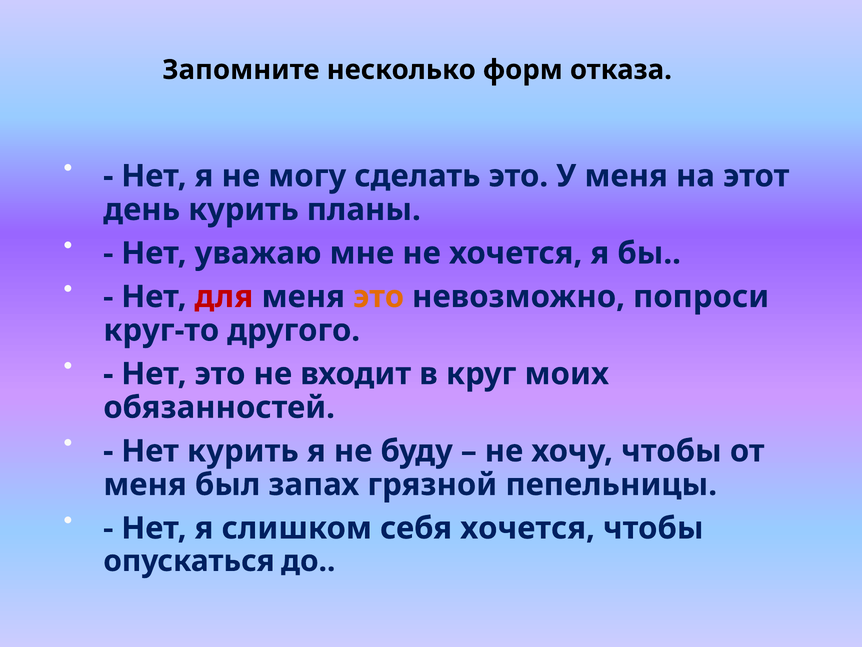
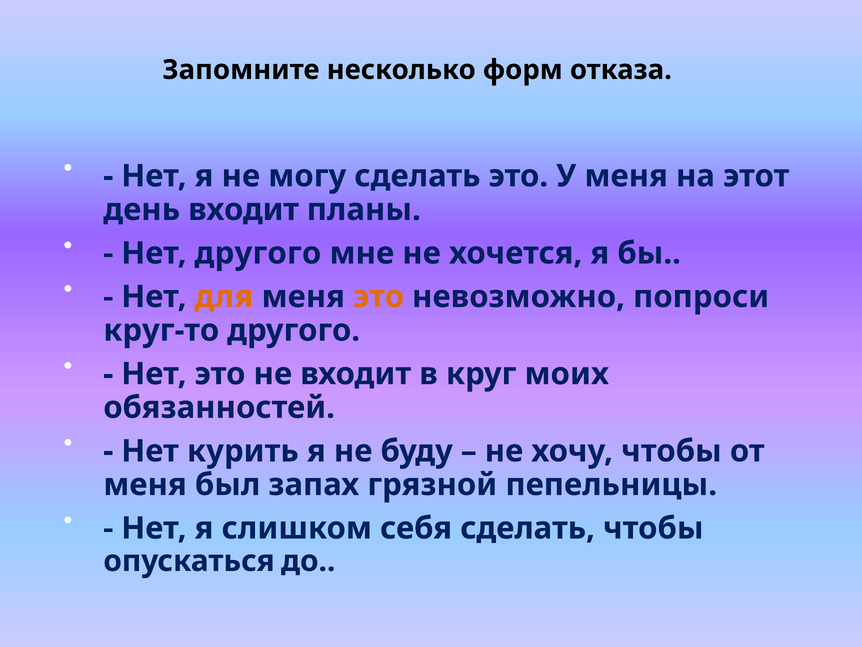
день курить: курить -> входит
Нет уважаю: уважаю -> другого
для colour: red -> orange
себя хочется: хочется -> сделать
